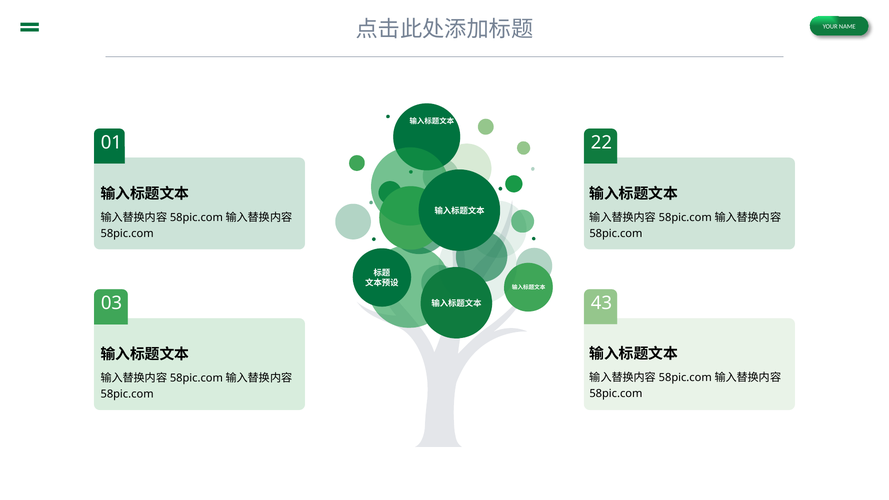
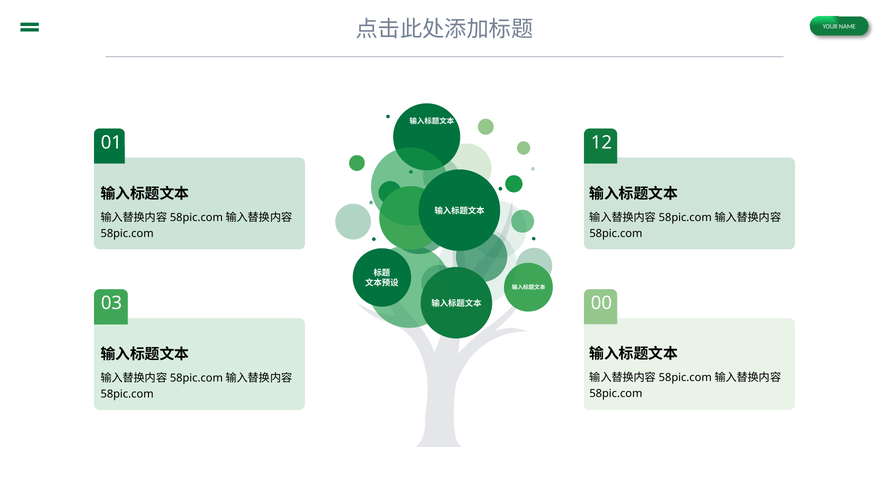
22: 22 -> 12
43: 43 -> 00
